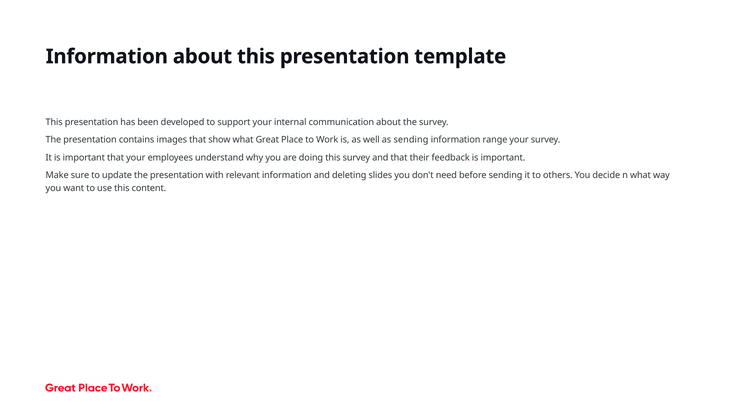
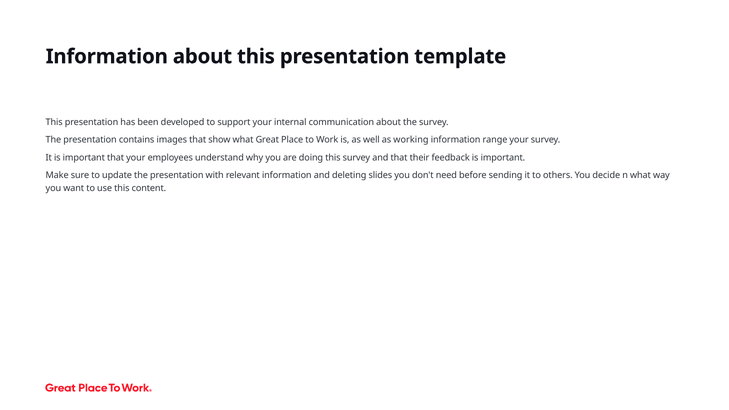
as sending: sending -> working
